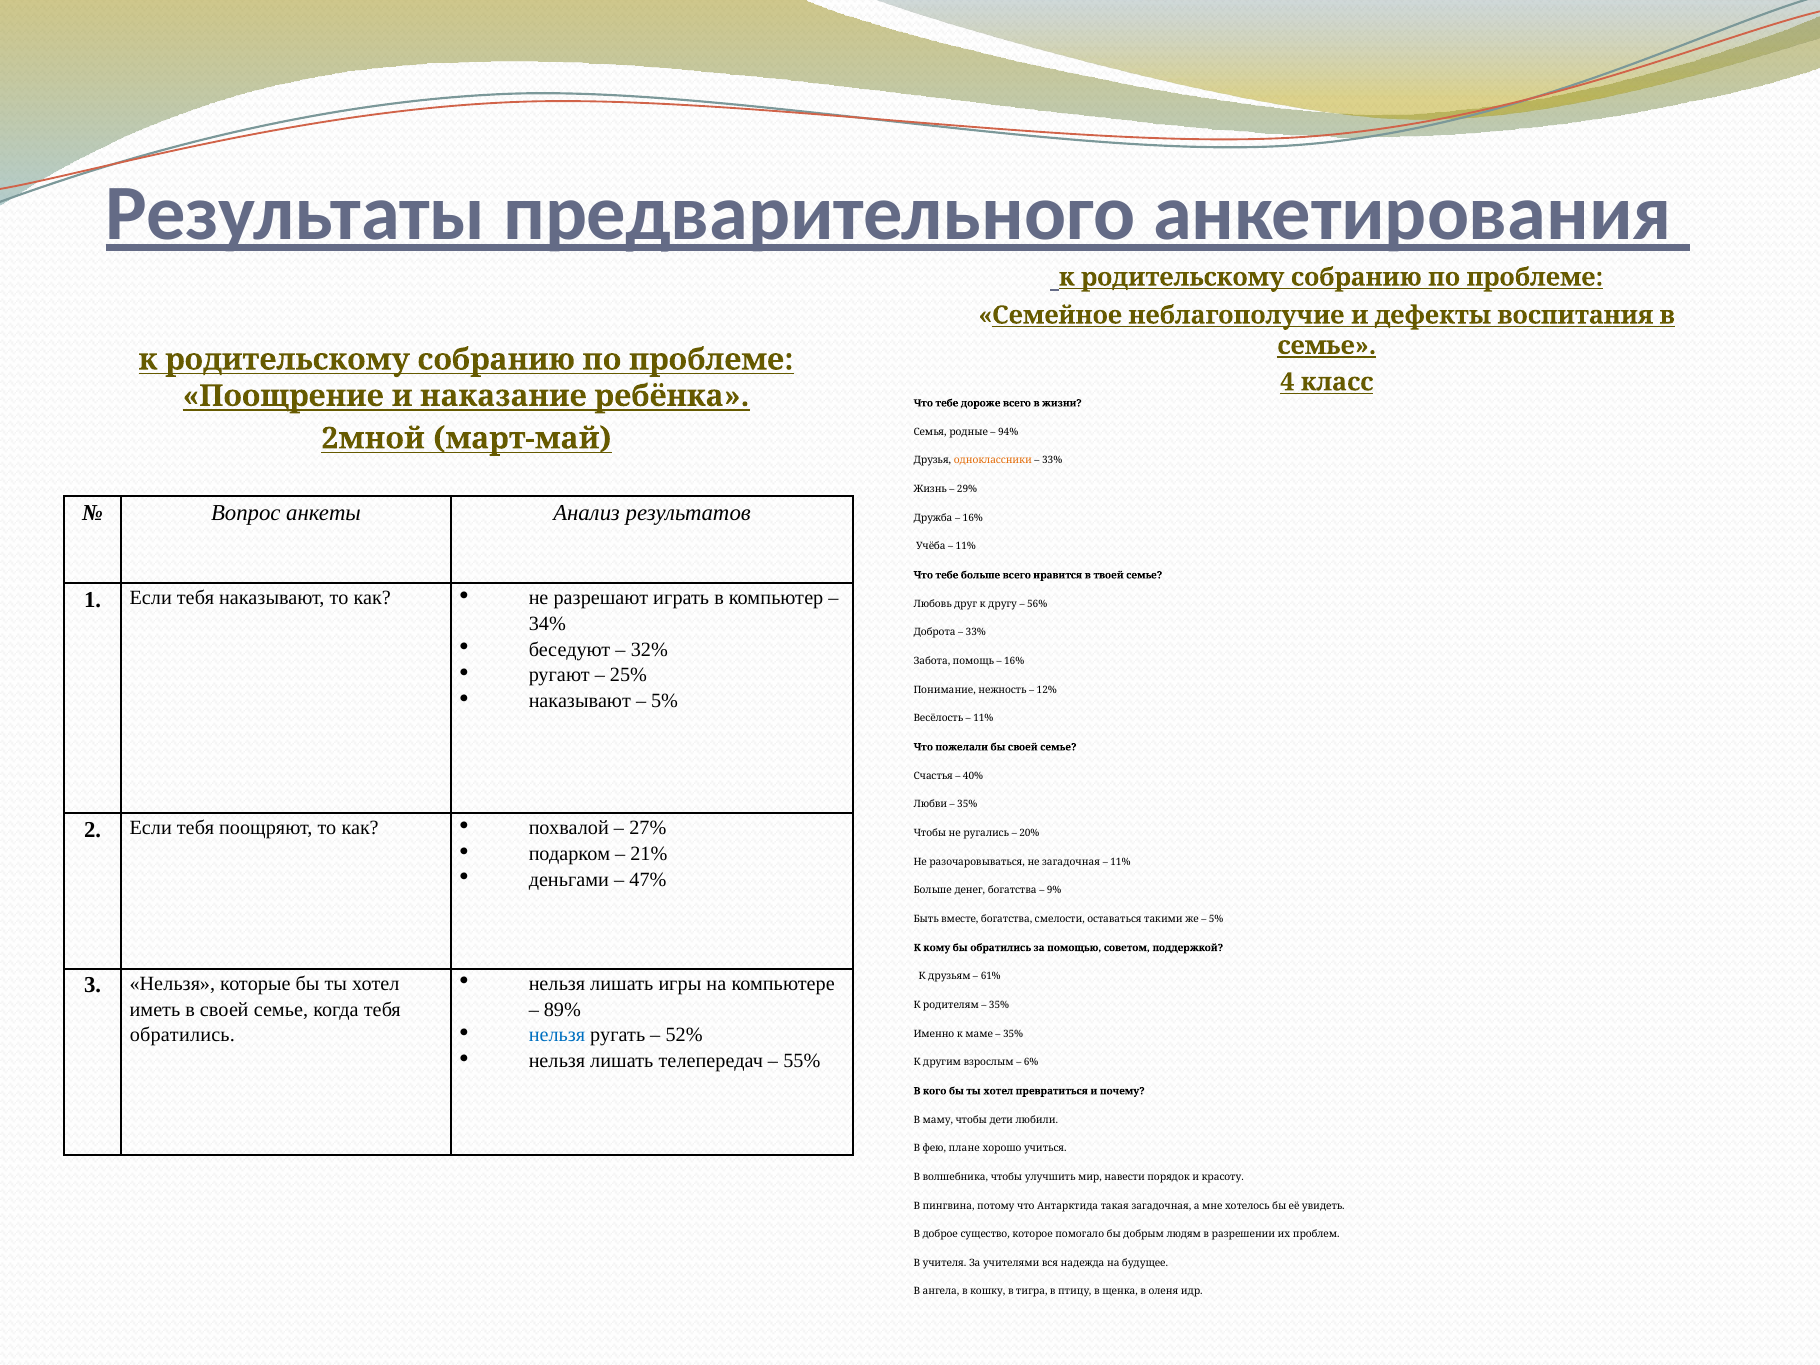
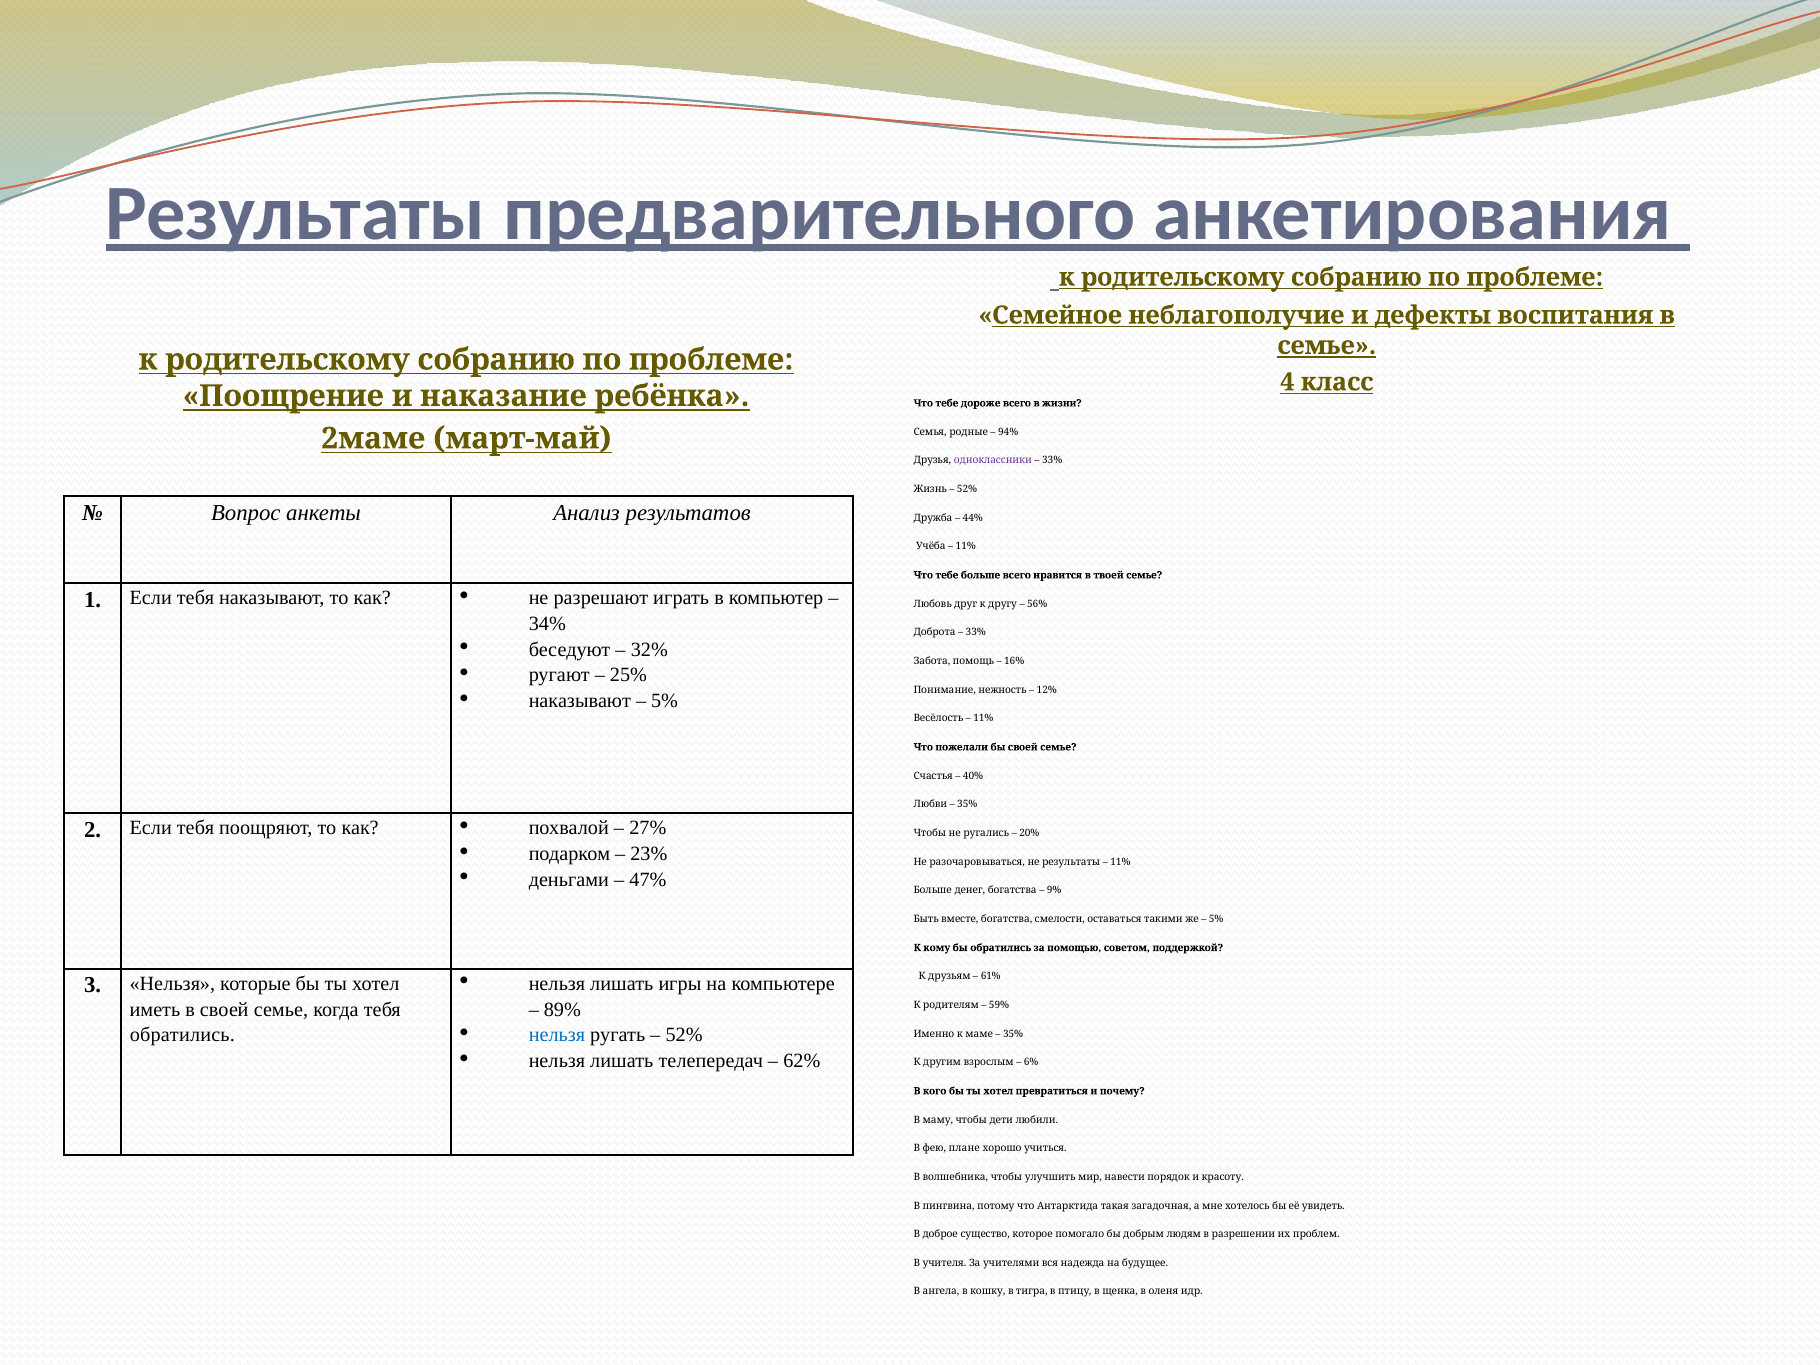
2мной: 2мной -> 2маме
одноклассники colour: orange -> purple
29% at (967, 489): 29% -> 52%
16% at (973, 518): 16% -> 44%
21%: 21% -> 23%
не загадочная: загадочная -> результаты
35% at (999, 1005): 35% -> 59%
55%: 55% -> 62%
